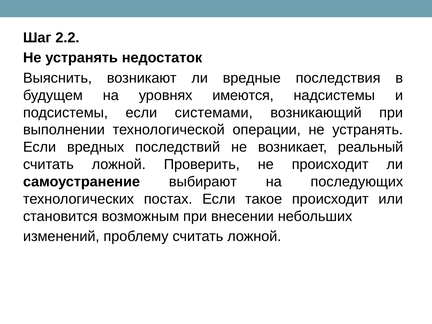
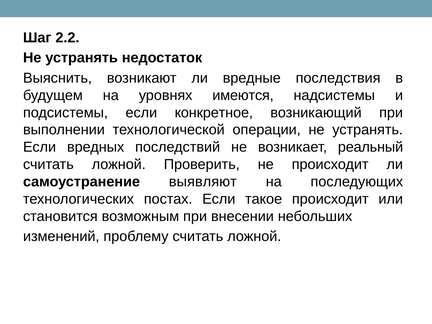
системами: системами -> конкретное
выбирают: выбирают -> выявляют
